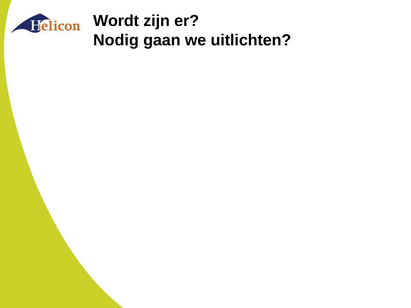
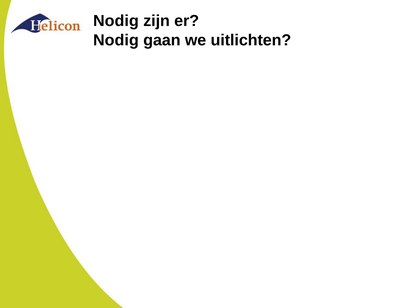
Wordt at (116, 21): Wordt -> Nodig
